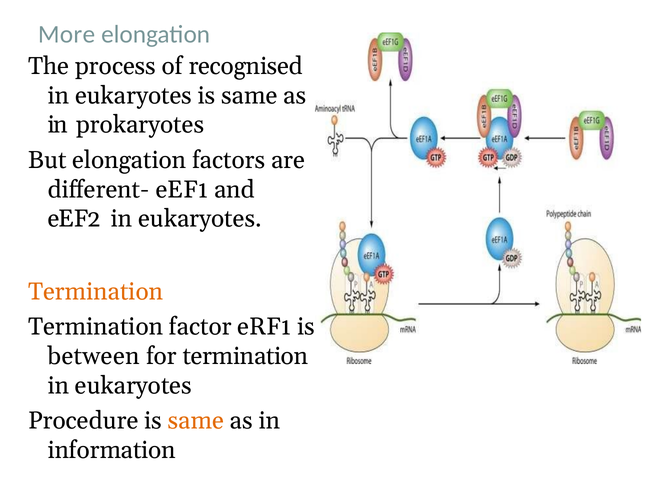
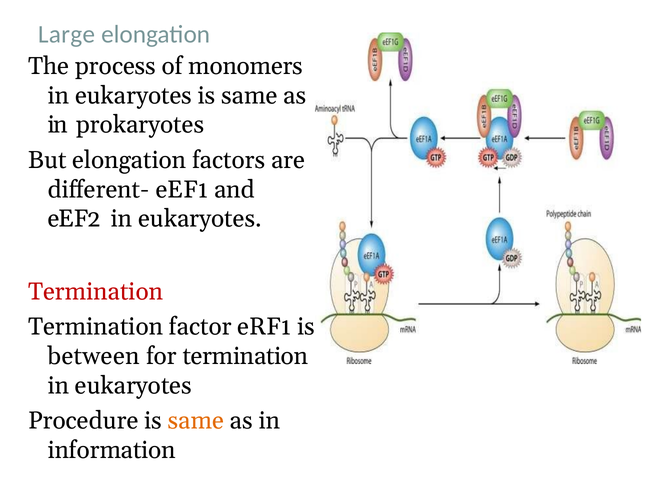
More: More -> Large
recognised: recognised -> monomers
Termination at (96, 292) colour: orange -> red
